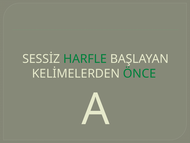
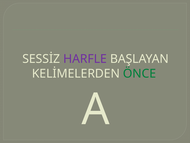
HARFLE colour: green -> purple
